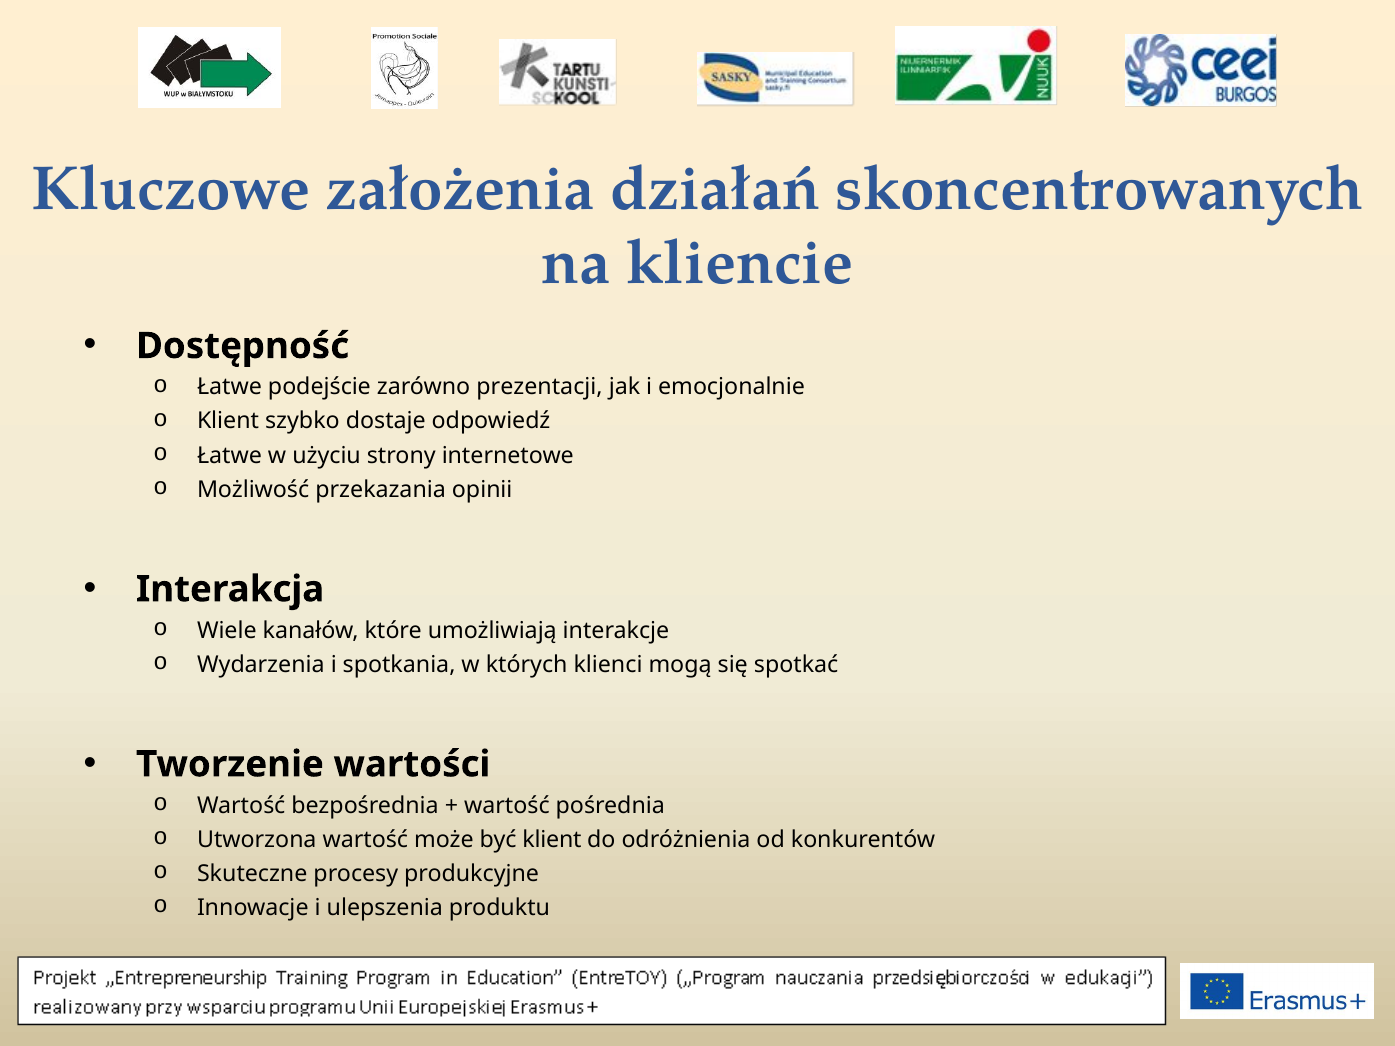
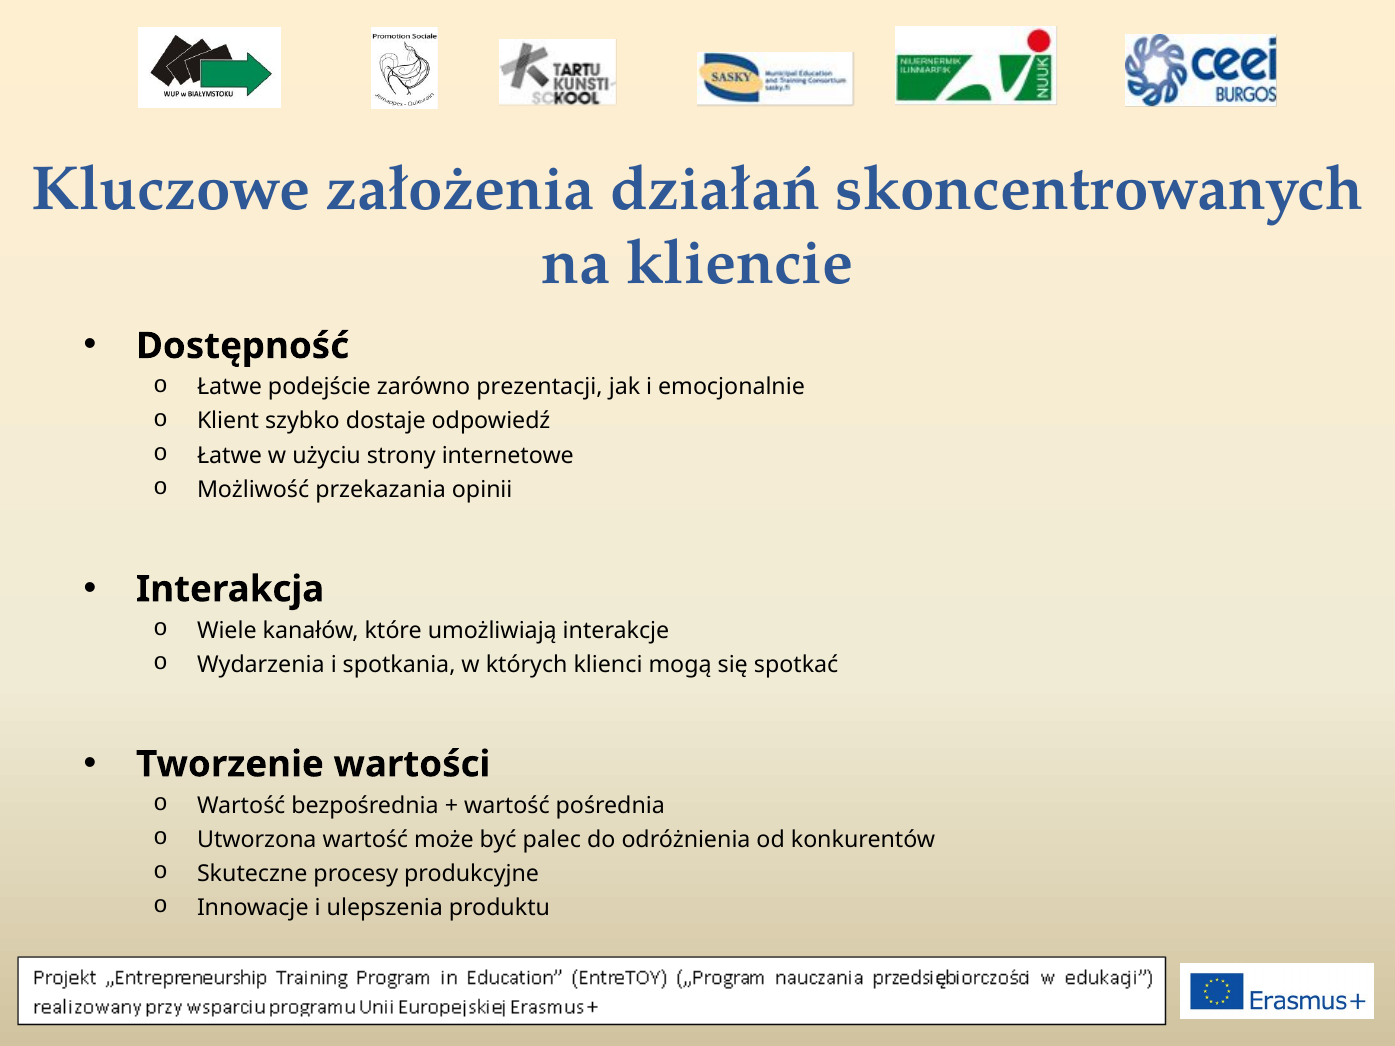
być klient: klient -> palec
